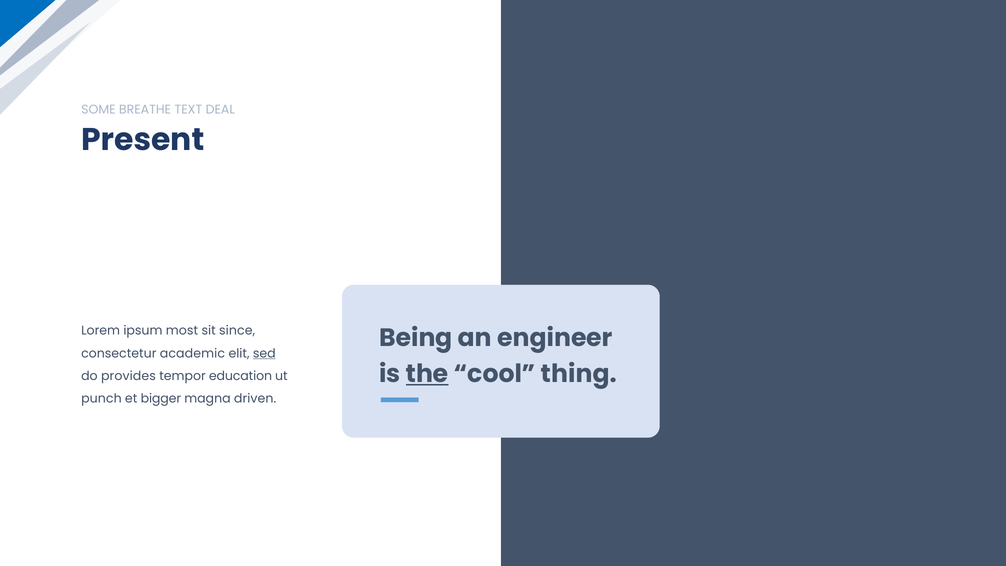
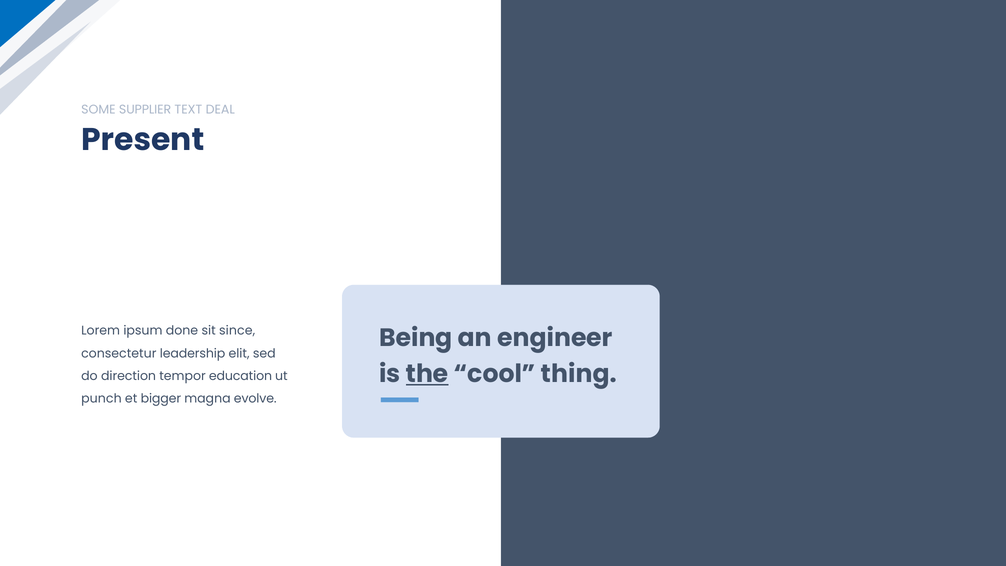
BREATHE: BREATHE -> SUPPLIER
most: most -> done
academic: academic -> leadership
sed underline: present -> none
provides: provides -> direction
driven: driven -> evolve
